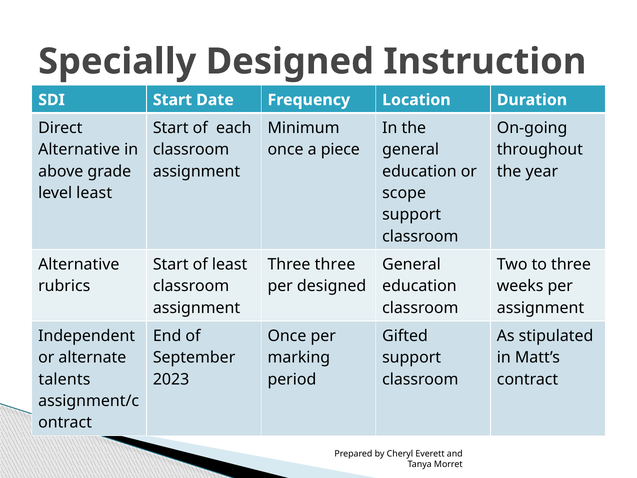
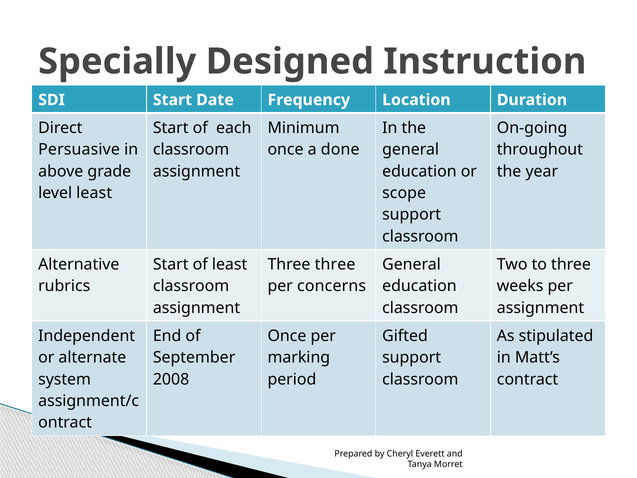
Alternative at (79, 150): Alternative -> Persuasive
piece: piece -> done
per designed: designed -> concerns
talents: talents -> system
2023: 2023 -> 2008
